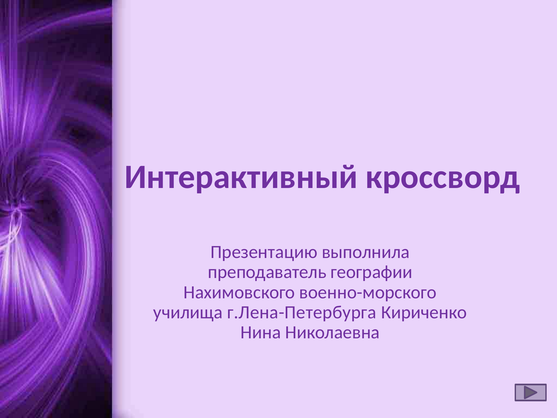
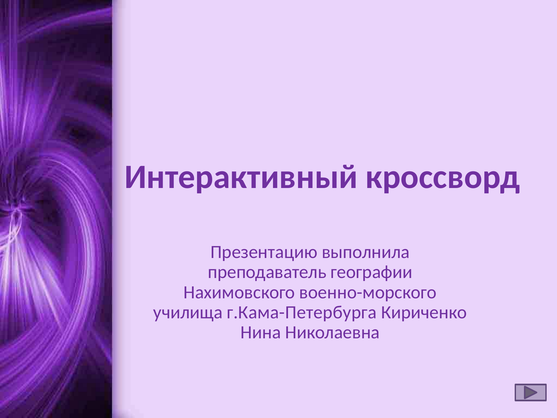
г.Лена-Петербурга: г.Лена-Петербурга -> г.Кама-Петербурга
